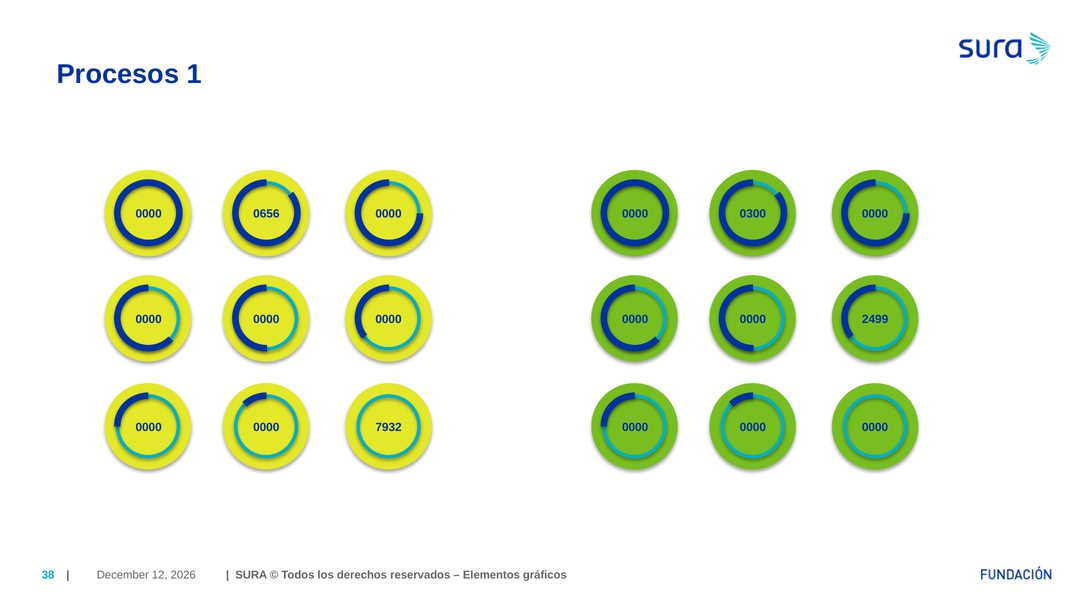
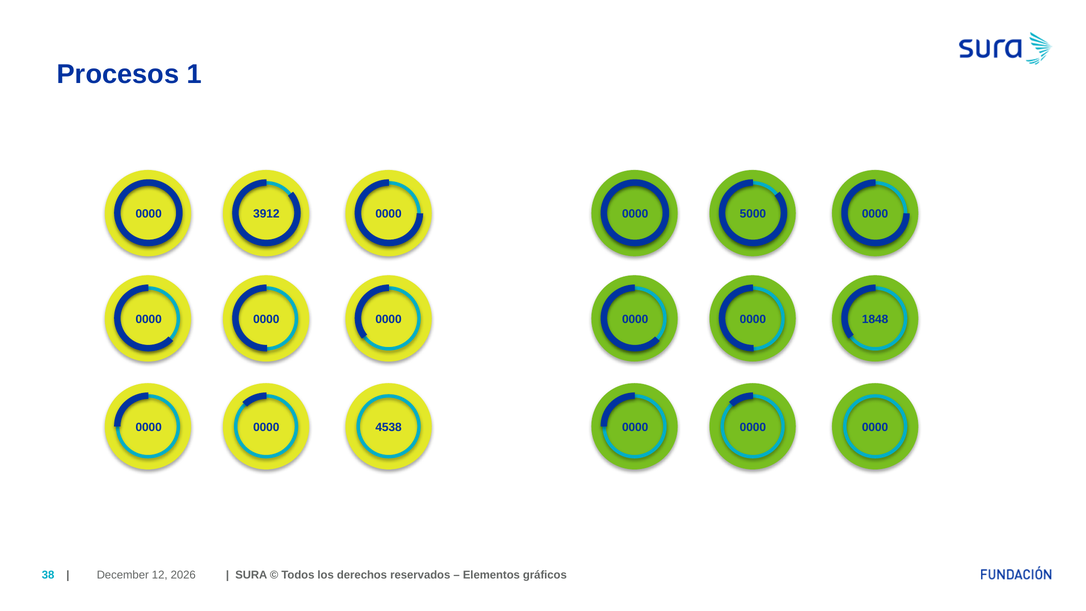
0656: 0656 -> 3912
0300: 0300 -> 5000
2499: 2499 -> 1848
7932: 7932 -> 4538
